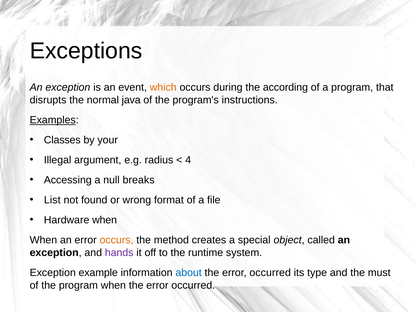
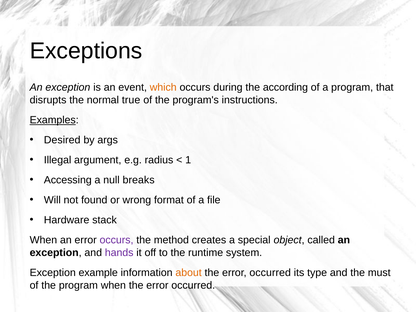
java: java -> true
Classes: Classes -> Desired
your: your -> args
4: 4 -> 1
List: List -> Will
Hardware when: when -> stack
occurs at (117, 240) colour: orange -> purple
about colour: blue -> orange
